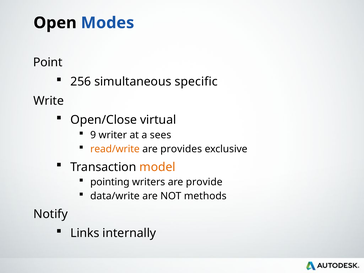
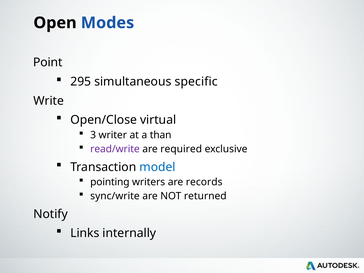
256: 256 -> 295
9: 9 -> 3
sees: sees -> than
read/write colour: orange -> purple
provides: provides -> required
model colour: orange -> blue
provide: provide -> records
data/write: data/write -> sync/write
methods: methods -> returned
